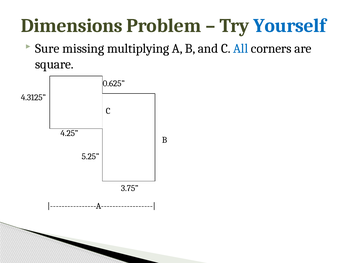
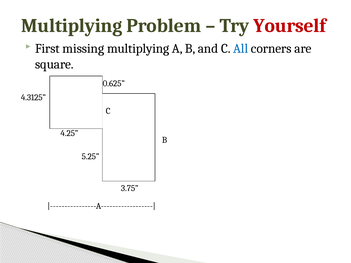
Dimensions at (72, 26): Dimensions -> Multiplying
Yourself colour: blue -> red
Sure: Sure -> First
